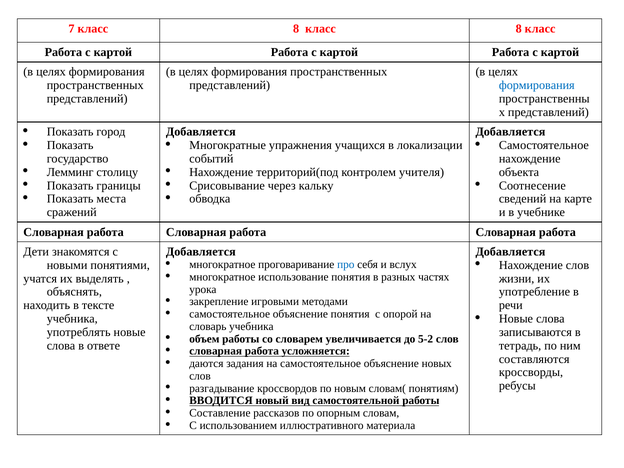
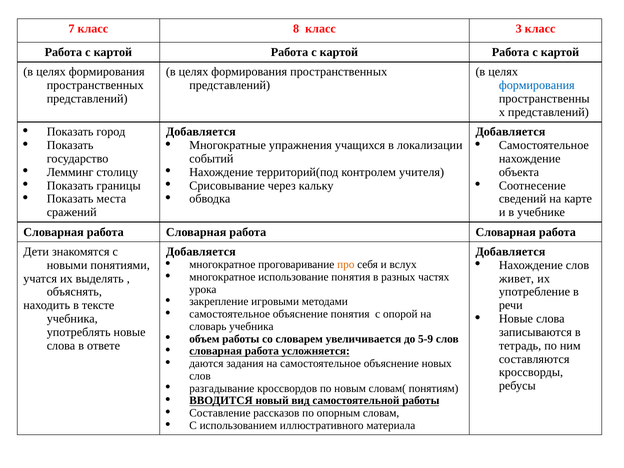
8 класс 8: 8 -> 3
про colour: blue -> orange
жизни: жизни -> живет
5-2: 5-2 -> 5-9
